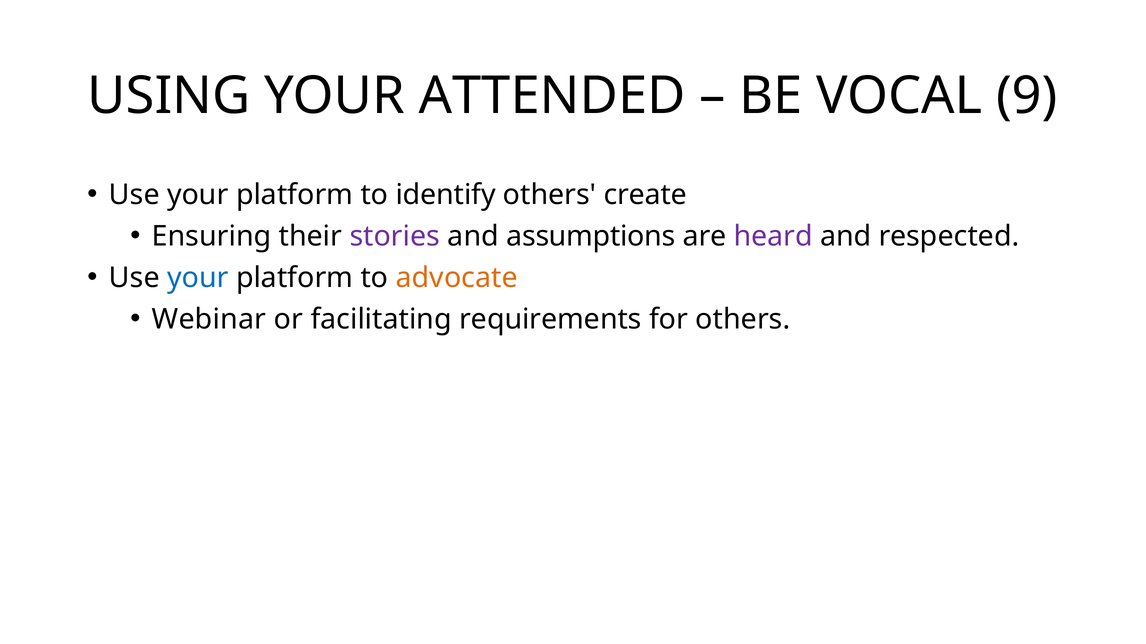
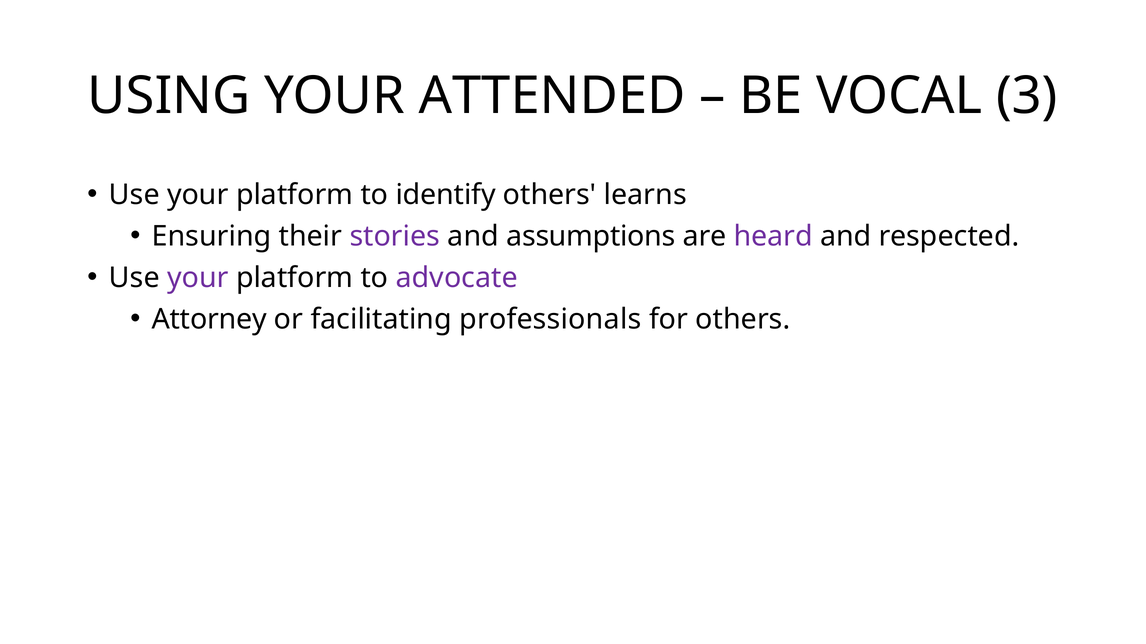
9: 9 -> 3
create: create -> learns
your at (198, 278) colour: blue -> purple
advocate colour: orange -> purple
Webinar: Webinar -> Attorney
requirements: requirements -> professionals
